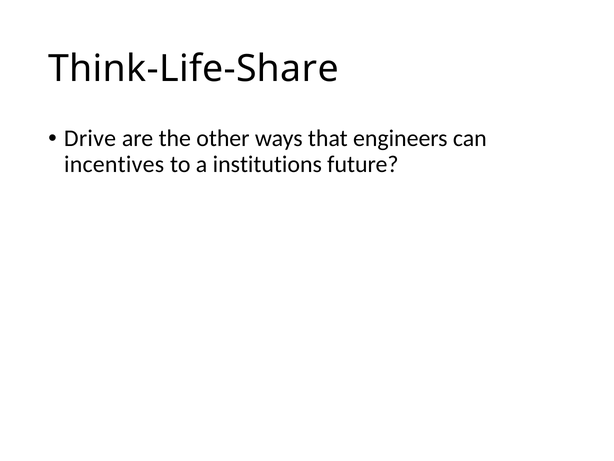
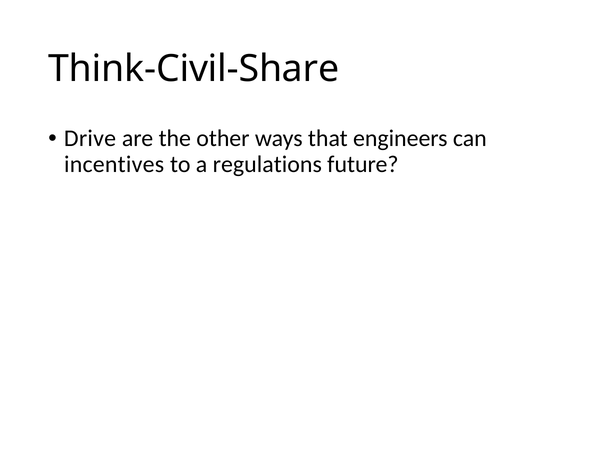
Think-Life-Share: Think-Life-Share -> Think-Civil-Share
institutions: institutions -> regulations
